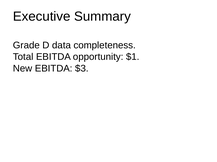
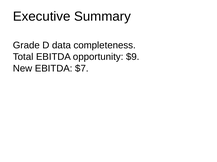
$1: $1 -> $9
$3: $3 -> $7
